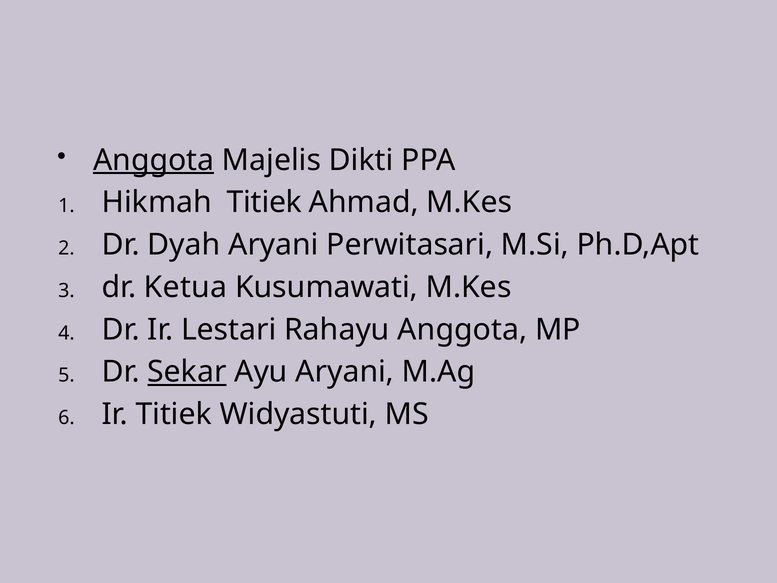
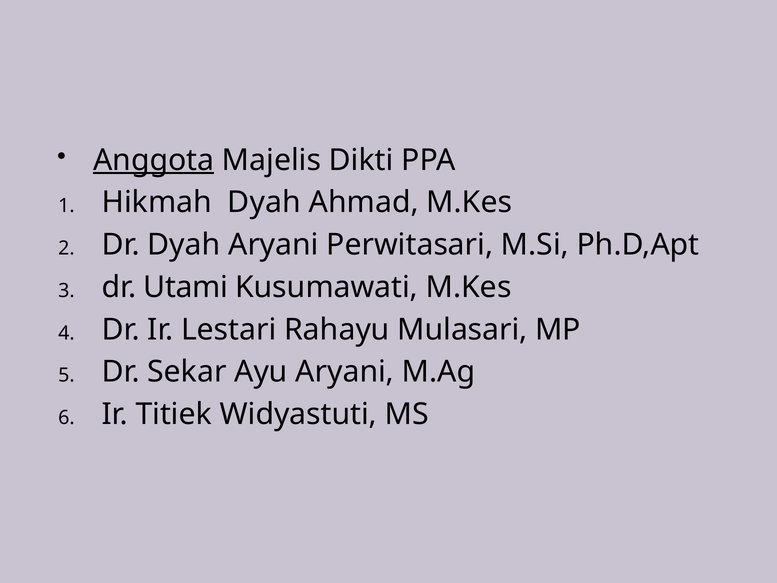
Hikmah Titiek: Titiek -> Dyah
Ketua: Ketua -> Utami
Rahayu Anggota: Anggota -> Mulasari
Sekar underline: present -> none
